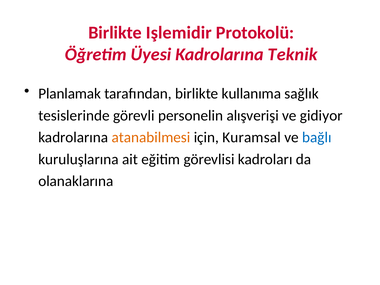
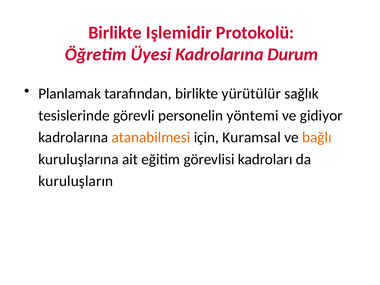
Teknik: Teknik -> Durum
kullanıma: kullanıma -> yürütülür
alışverişi: alışverişi -> yöntemi
bağlı colour: blue -> orange
olanaklarına: olanaklarına -> kuruluşların
